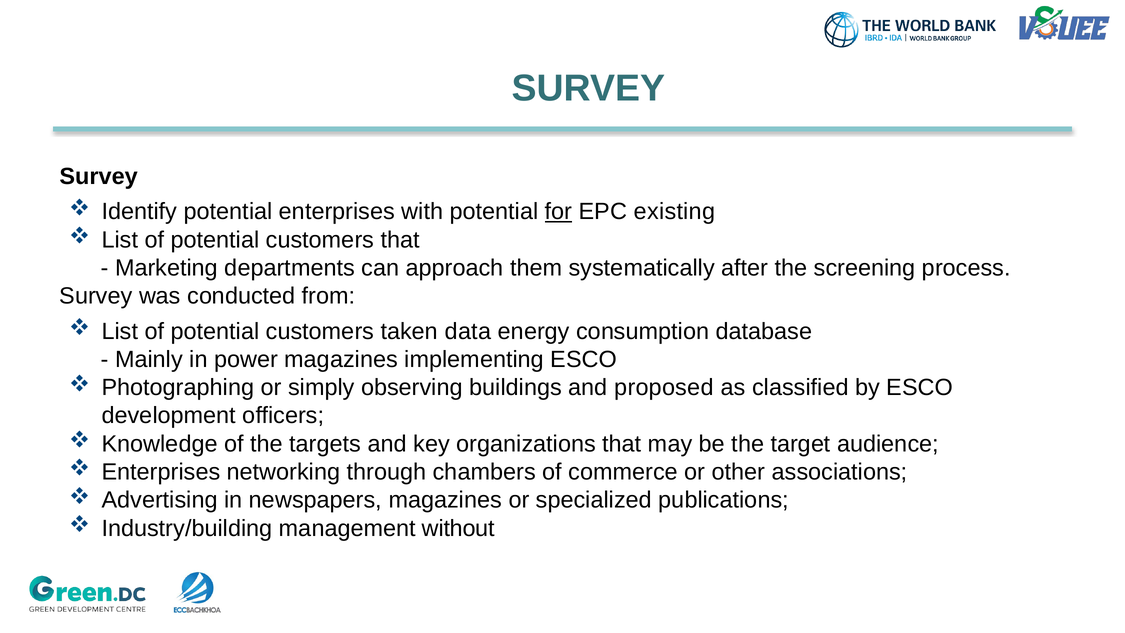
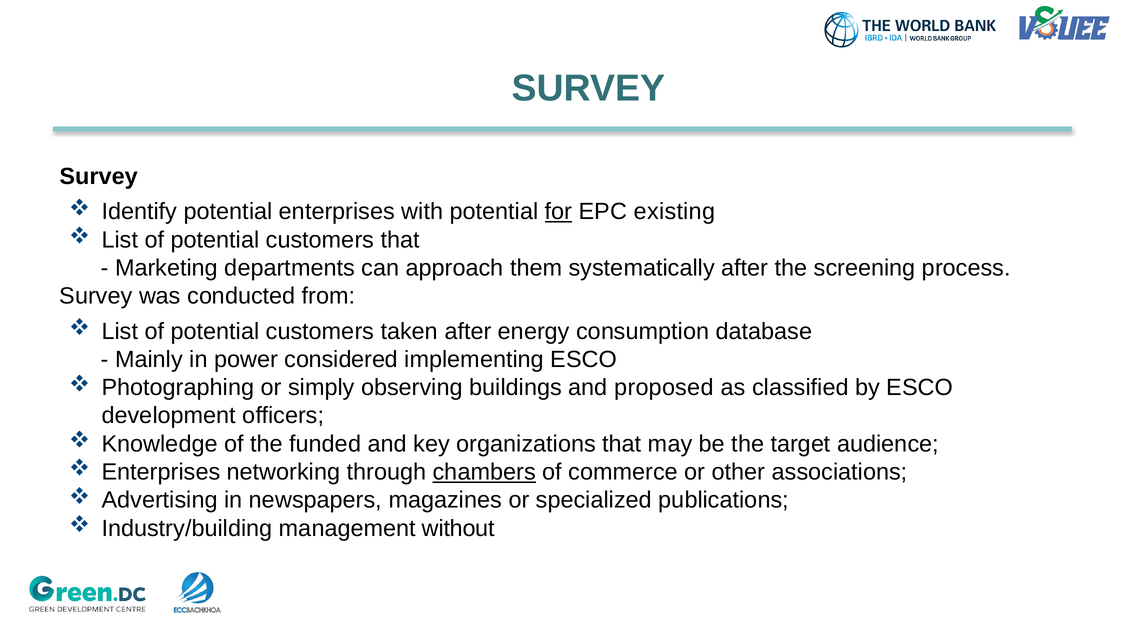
taken data: data -> after
power magazines: magazines -> considered
targets: targets -> funded
chambers underline: none -> present
